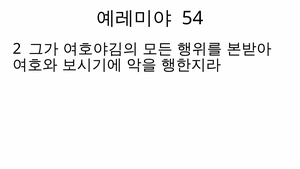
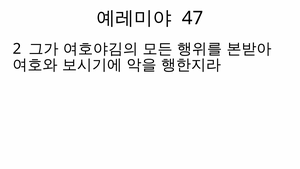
54: 54 -> 47
